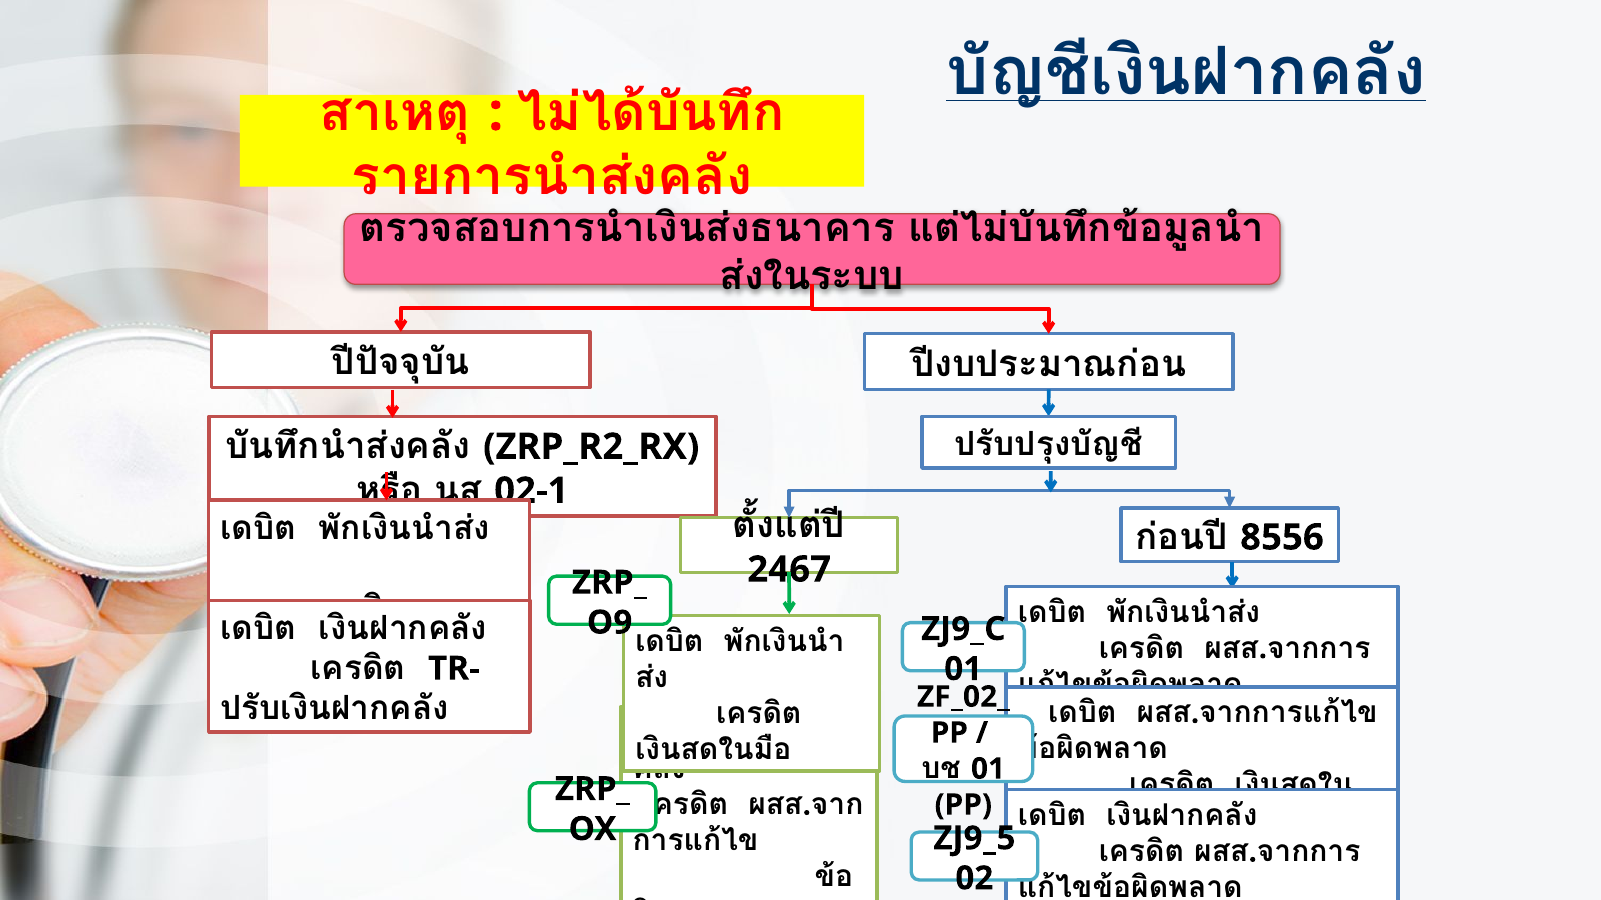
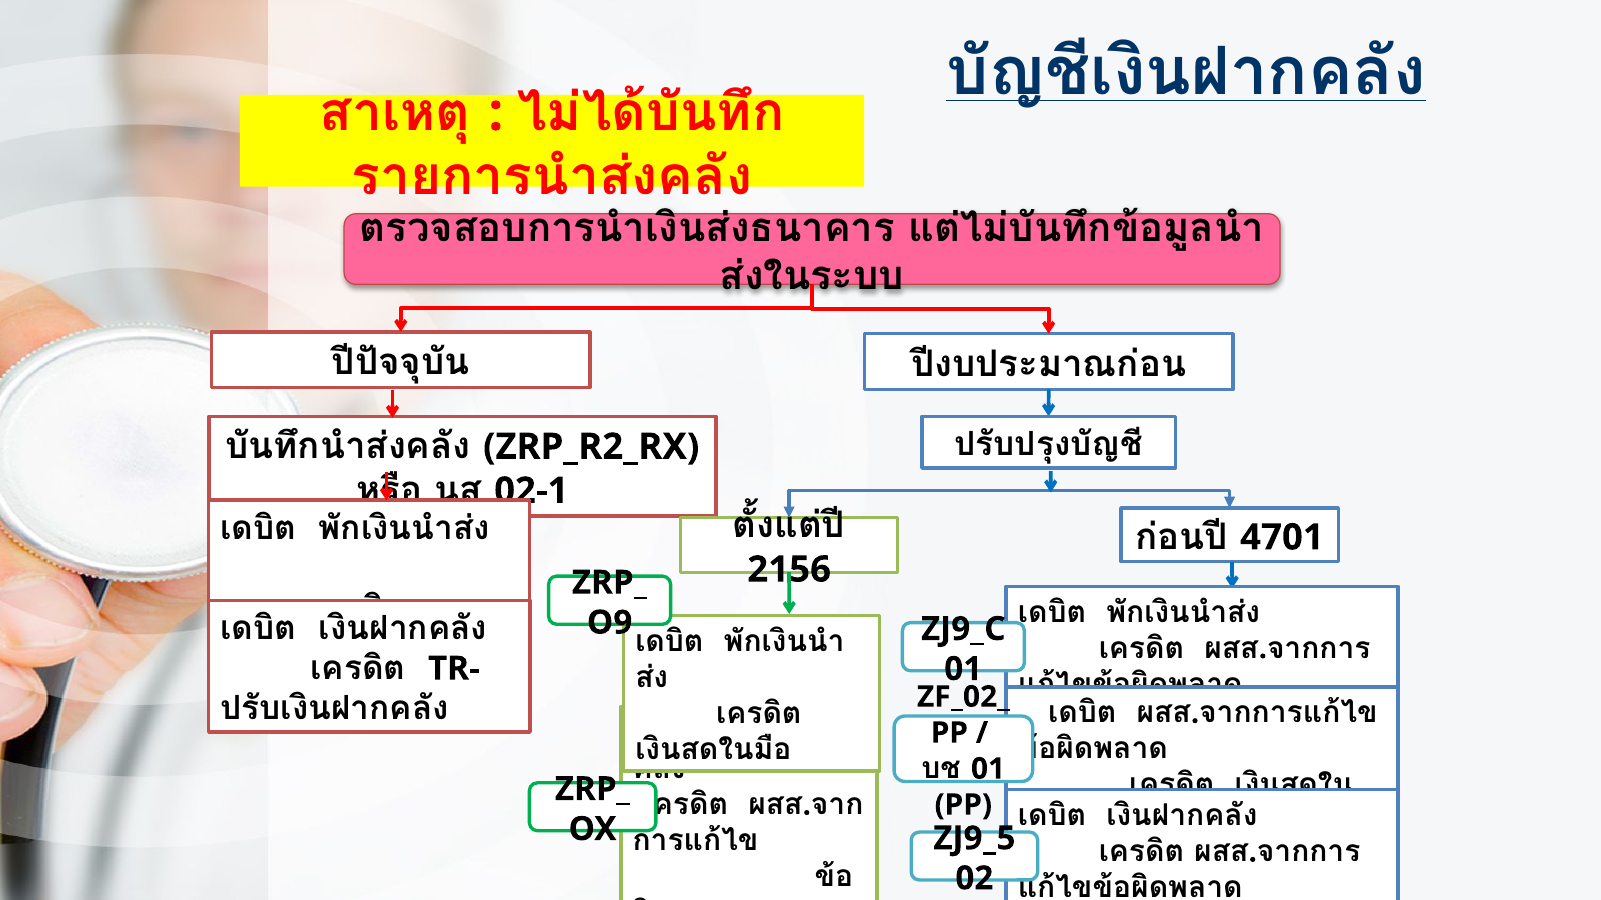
8556: 8556 -> 4701
2467: 2467 -> 2156
